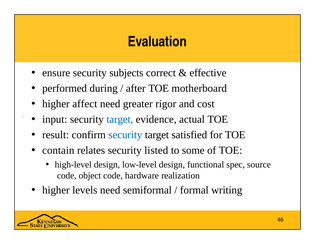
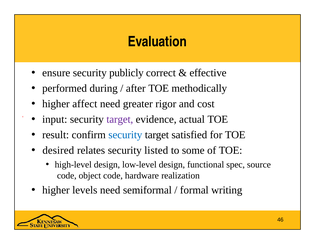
subjects: subjects -> publicly
motherboard: motherboard -> methodically
target at (120, 119) colour: blue -> purple
contain: contain -> desired
